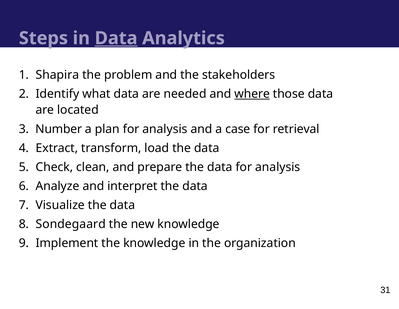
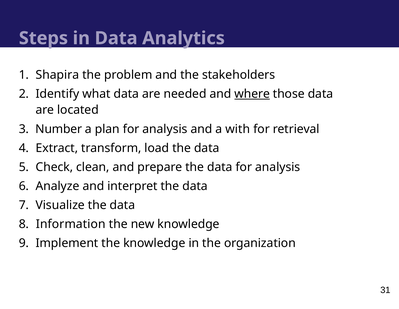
Data at (116, 38) underline: present -> none
case: case -> with
Sondegaard: Sondegaard -> Information
